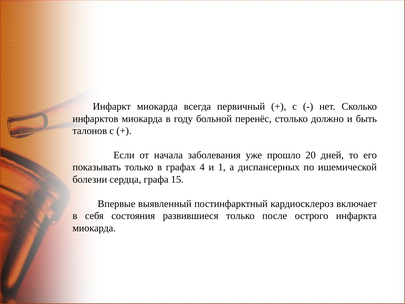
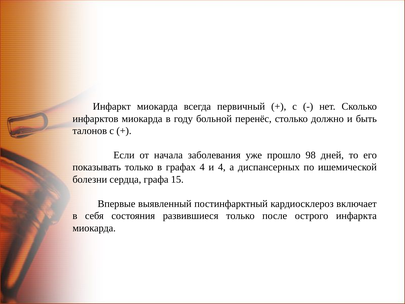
20: 20 -> 98
и 1: 1 -> 4
